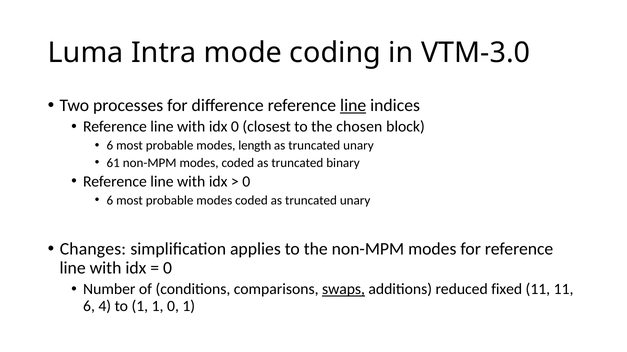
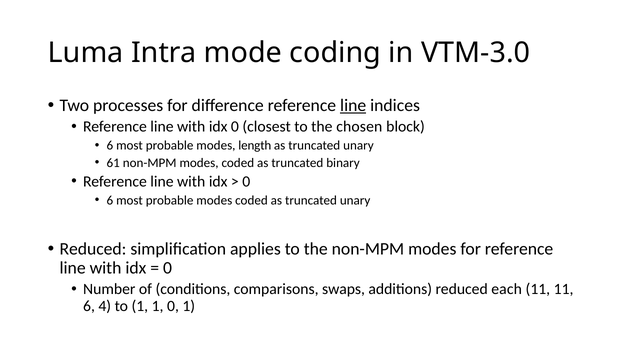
Changes at (93, 249): Changes -> Reduced
swaps underline: present -> none
fixed: fixed -> each
